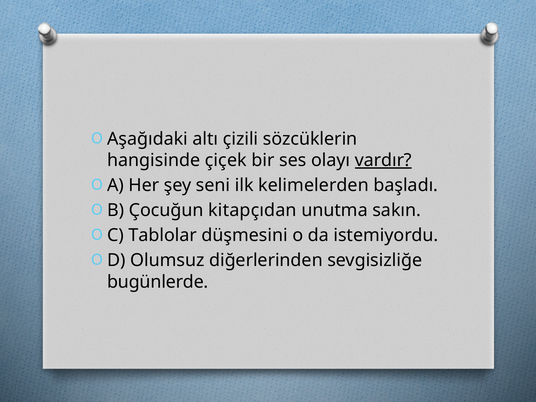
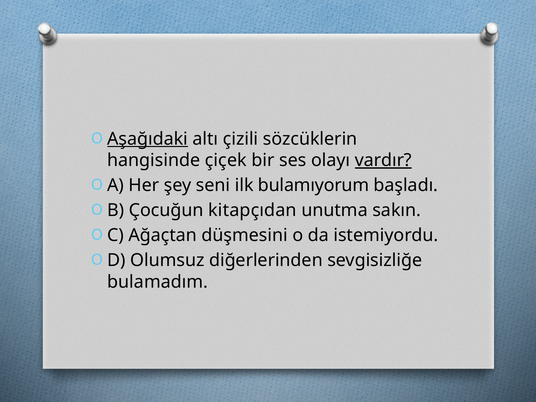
Aşağıdaki underline: none -> present
kelimelerden: kelimelerden -> bulamıyorum
Tablolar: Tablolar -> Ağaçtan
bugünlerde: bugünlerde -> bulamadım
